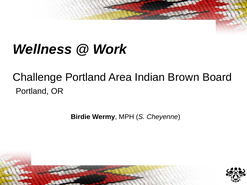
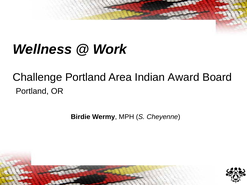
Brown: Brown -> Award
